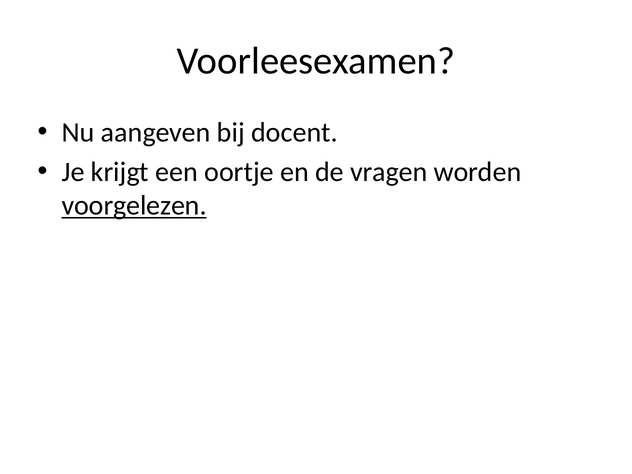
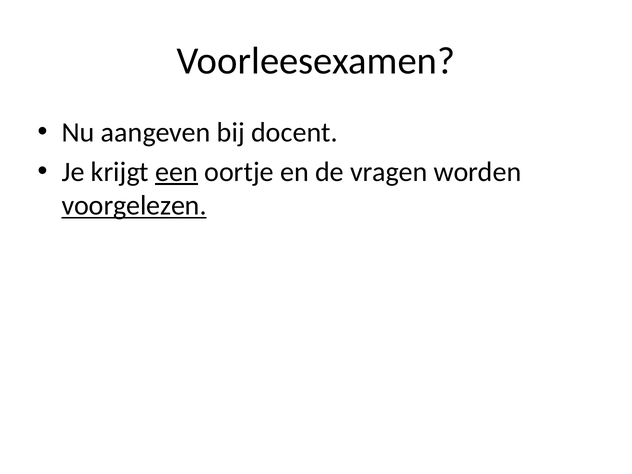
een underline: none -> present
